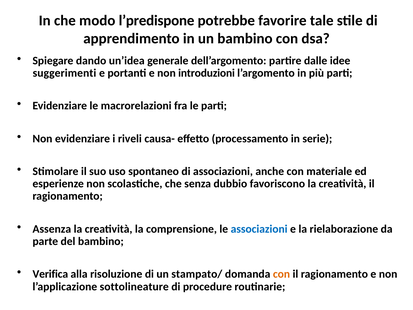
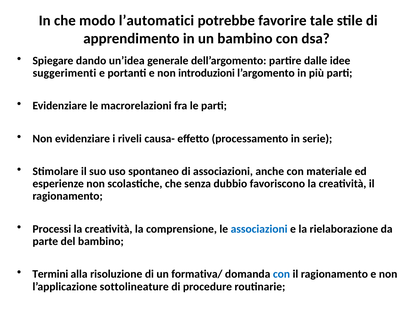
l’predispone: l’predispone -> l’automatici
Assenza: Assenza -> Processi
Verifica: Verifica -> Termini
stampato/: stampato/ -> formativa/
con at (281, 274) colour: orange -> blue
